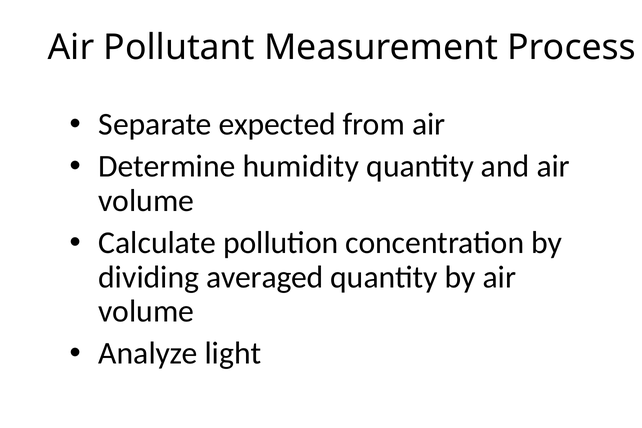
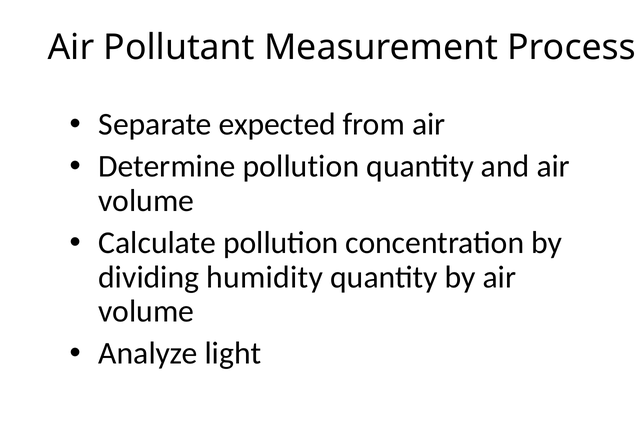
Determine humidity: humidity -> pollution
averaged: averaged -> humidity
